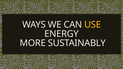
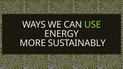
USE colour: yellow -> light green
